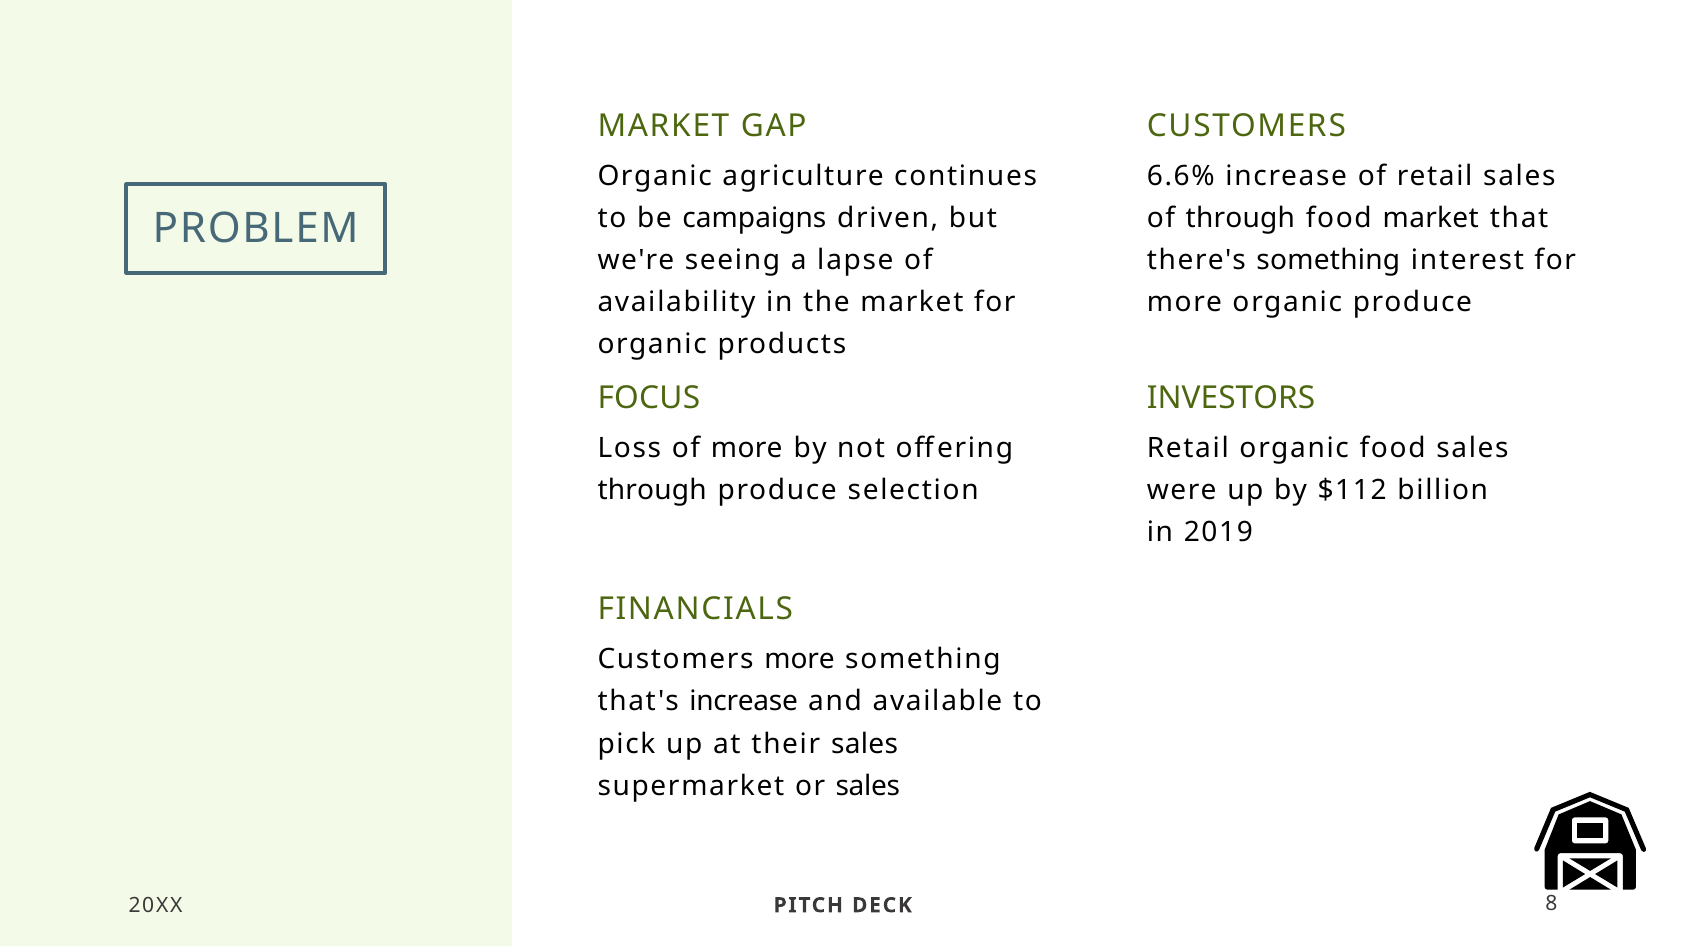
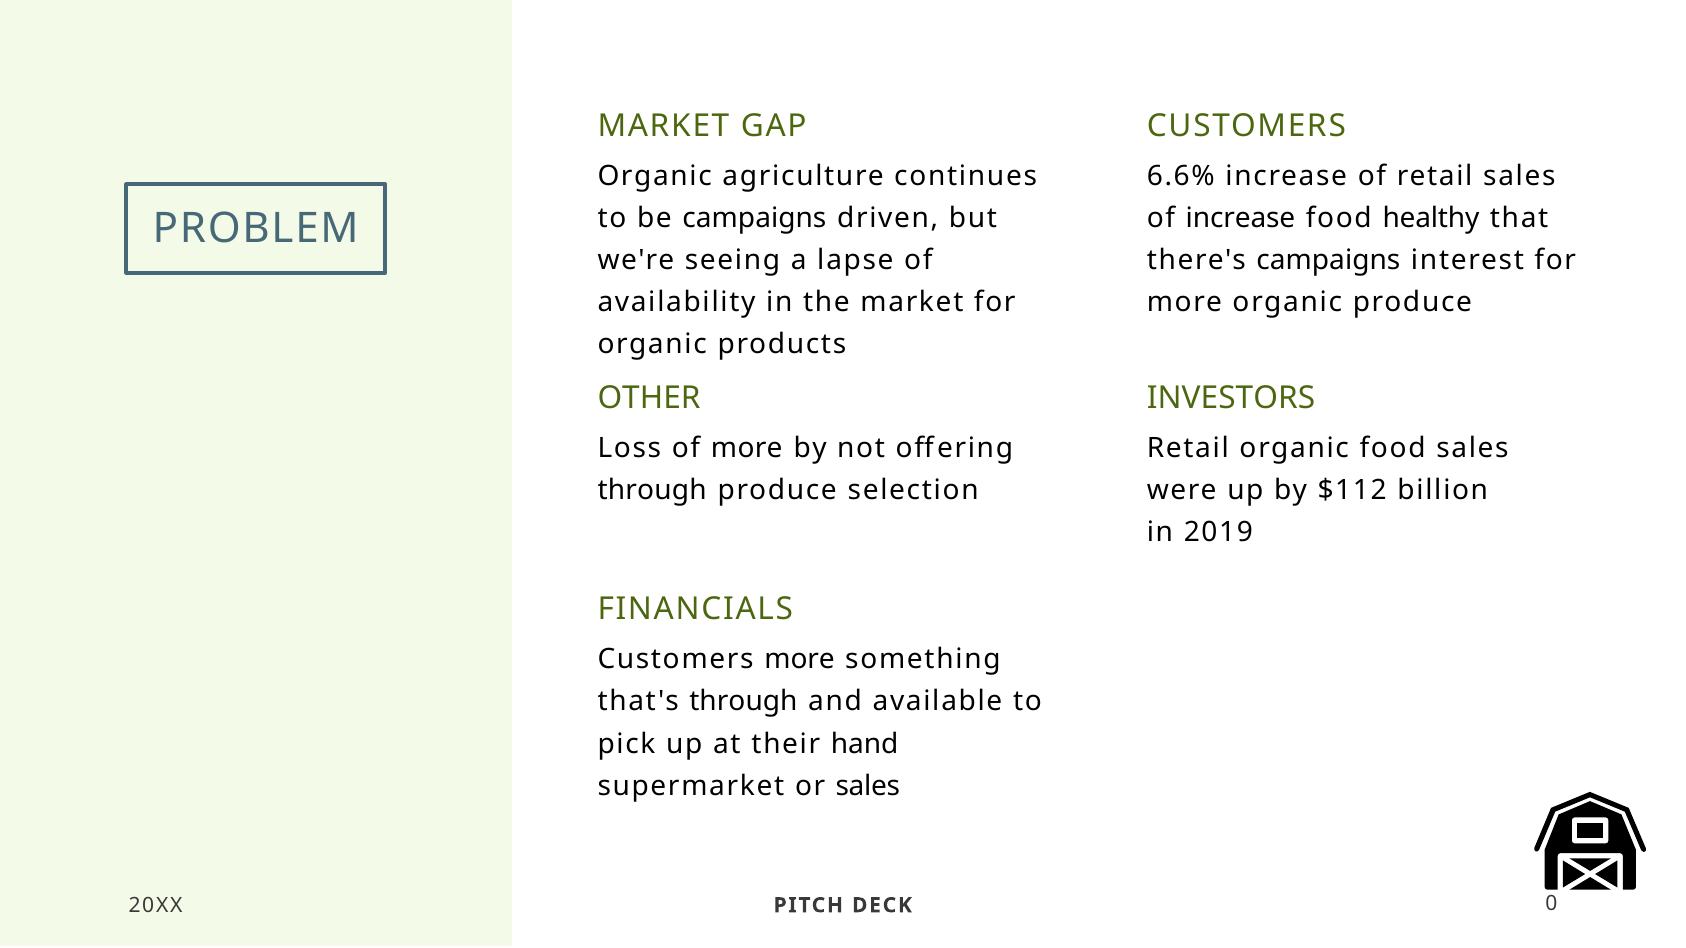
of through: through -> increase
food market: market -> healthy
there's something: something -> campaigns
FOCUS: FOCUS -> OTHER
that's increase: increase -> through
their sales: sales -> hand
8: 8 -> 0
